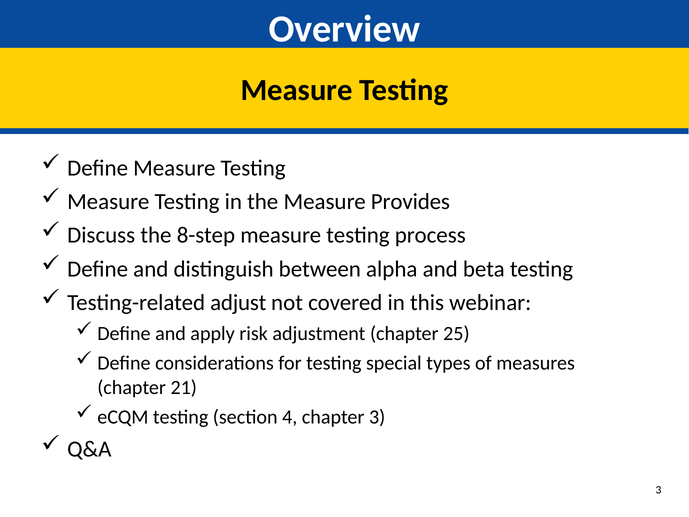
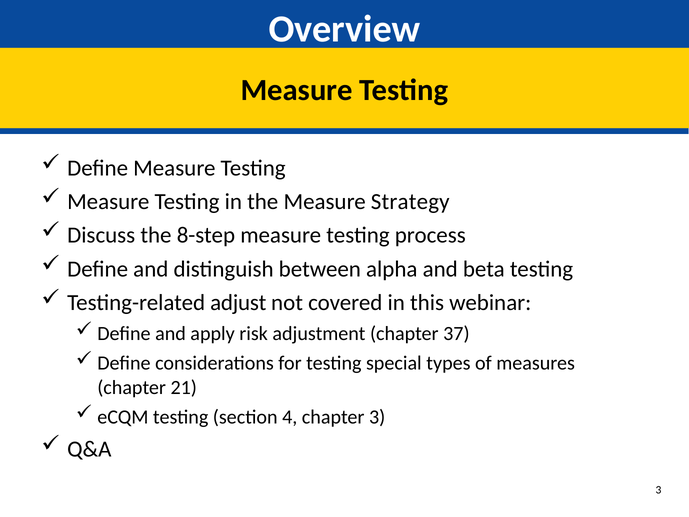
Provides: Provides -> Strategy
25: 25 -> 37
